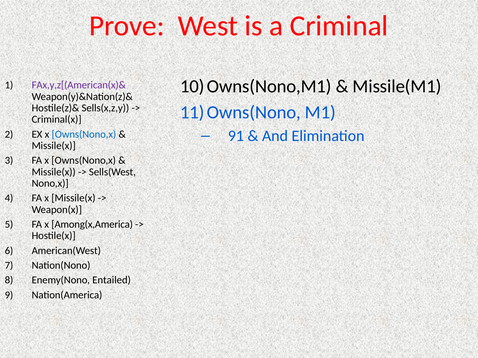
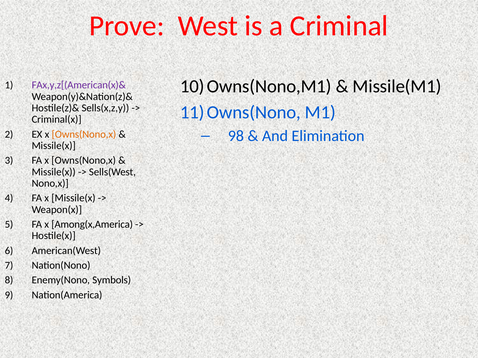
91: 91 -> 98
Owns(Nono,x at (84, 134) colour: blue -> orange
Entailed: Entailed -> Symbols
